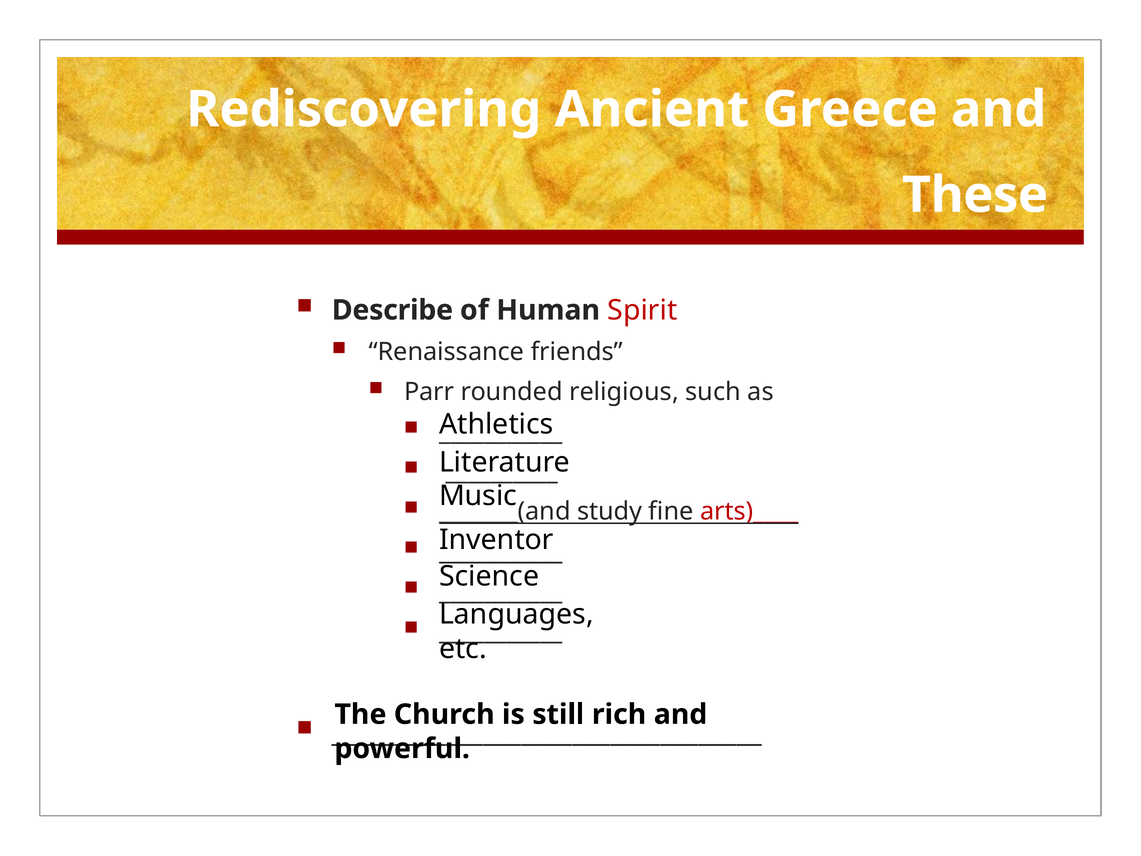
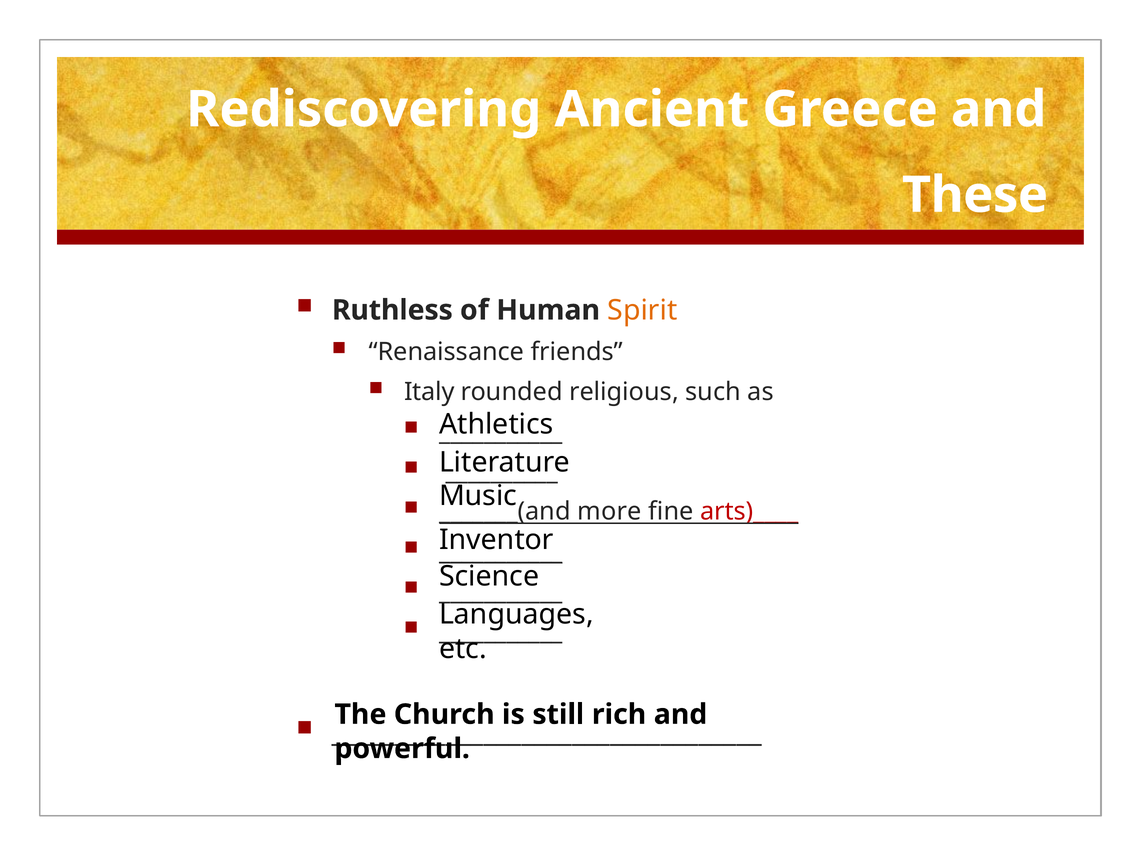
Describe: Describe -> Ruthless
Spirit colour: red -> orange
Parr: Parr -> Italy
study: study -> more
